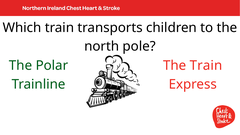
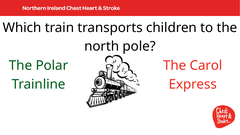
The Train: Train -> Carol
